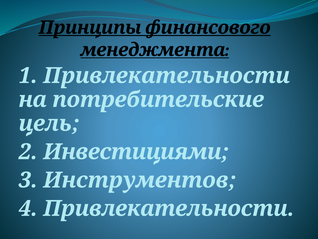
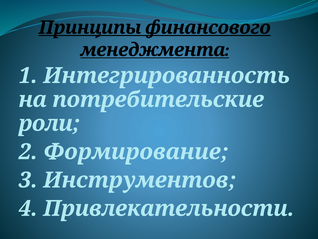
1 Привлекательности: Привлекательности -> Интегрированность
цель: цель -> роли
Инвестициями: Инвестициями -> Формирование
